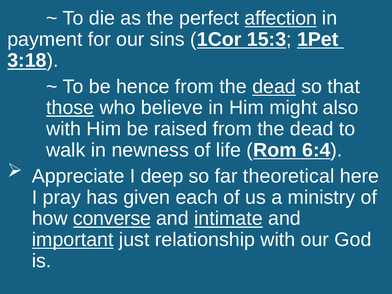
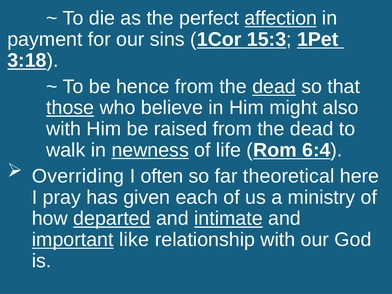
newness underline: none -> present
Appreciate: Appreciate -> Overriding
deep: deep -> often
converse: converse -> departed
just: just -> like
